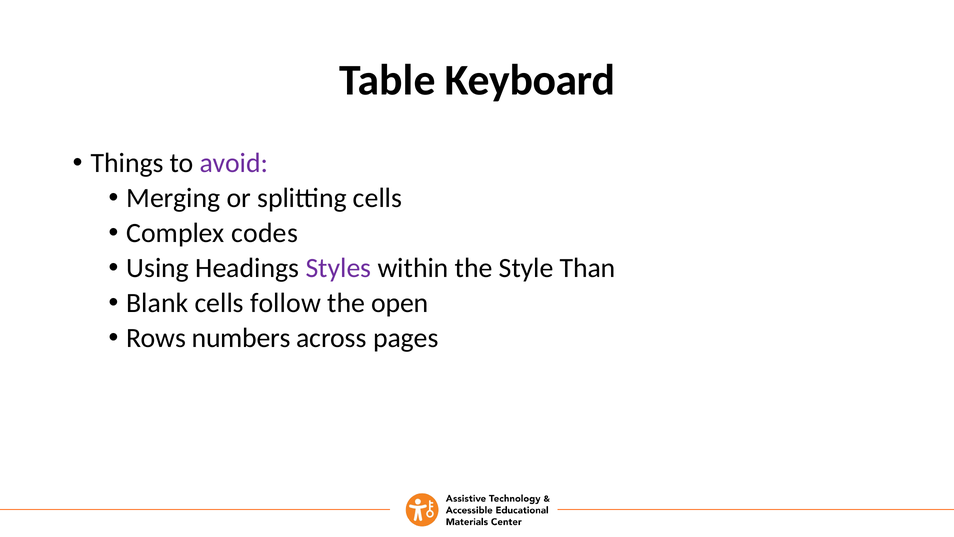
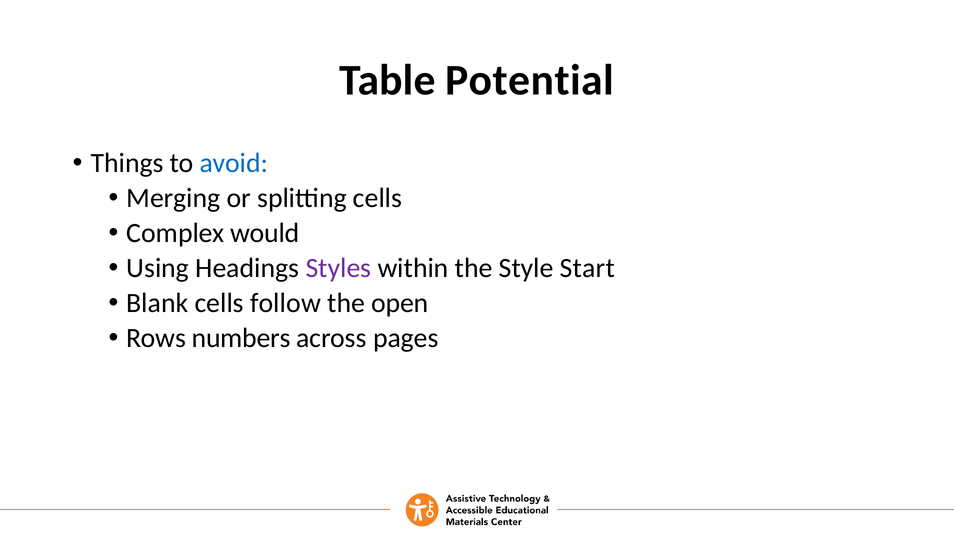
Keyboard: Keyboard -> Potential
avoid colour: purple -> blue
codes: codes -> would
Than: Than -> Start
